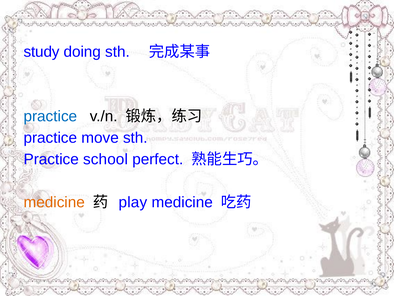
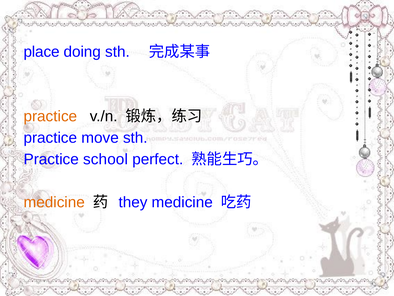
study: study -> place
practice at (50, 116) colour: blue -> orange
play: play -> they
